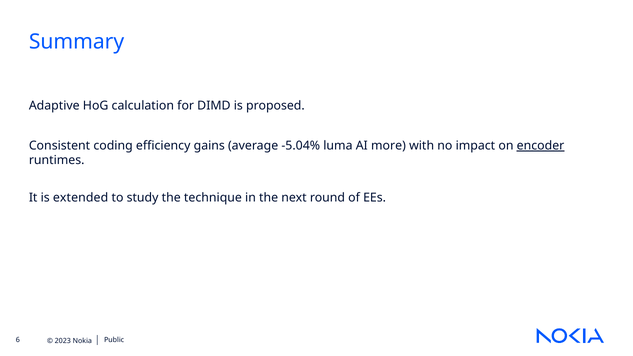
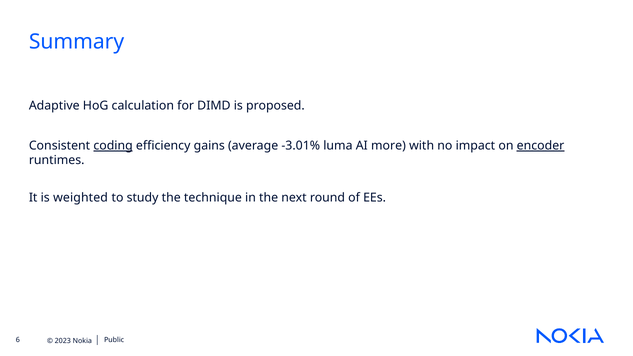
coding underline: none -> present
-5.04%: -5.04% -> -3.01%
extended: extended -> weighted
